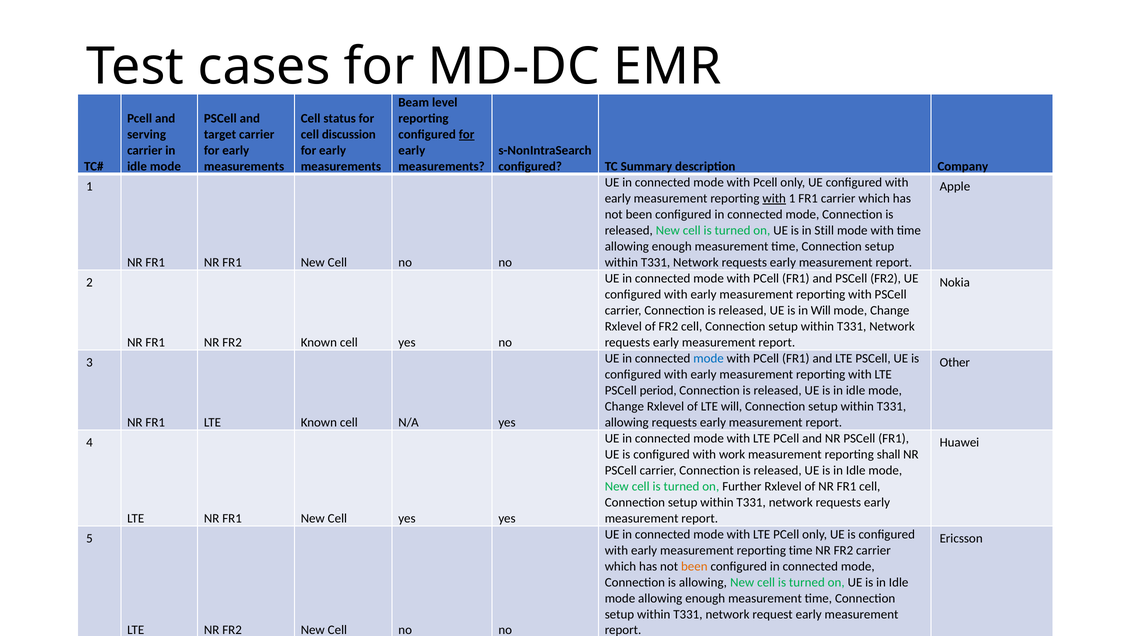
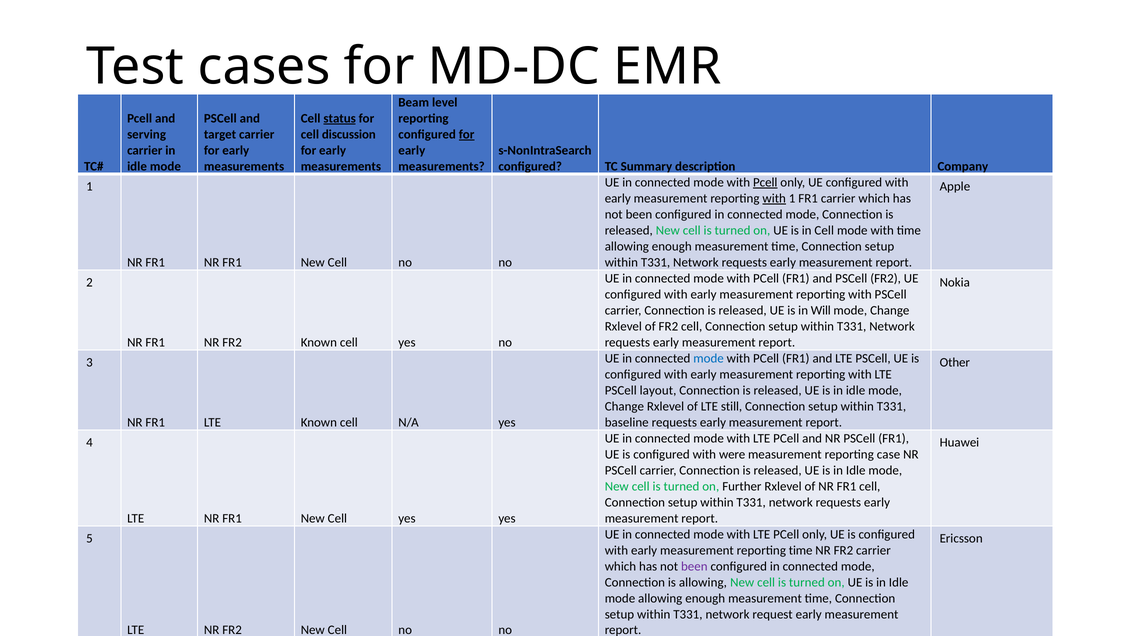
status underline: none -> present
Pcell at (765, 182) underline: none -> present
in Still: Still -> Cell
period: period -> layout
LTE will: will -> still
allowing at (627, 422): allowing -> baseline
work: work -> were
shall: shall -> case
been at (694, 566) colour: orange -> purple
